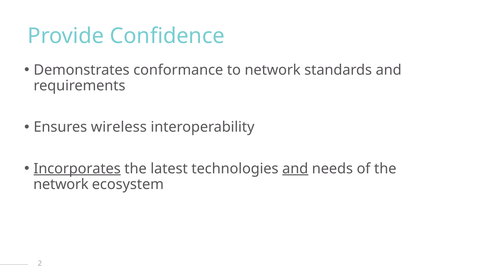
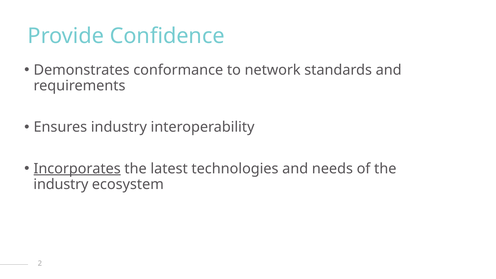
Ensures wireless: wireless -> industry
and at (295, 169) underline: present -> none
network at (61, 184): network -> industry
